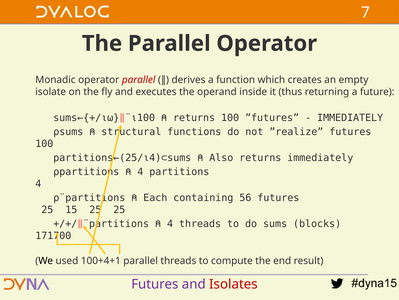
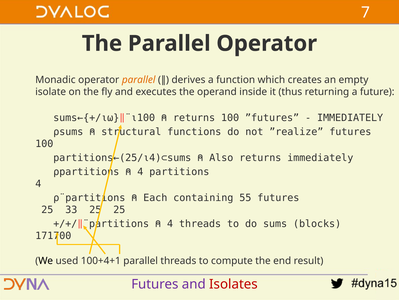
parallel at (139, 80) colour: red -> orange
56: 56 -> 55
15: 15 -> 33
